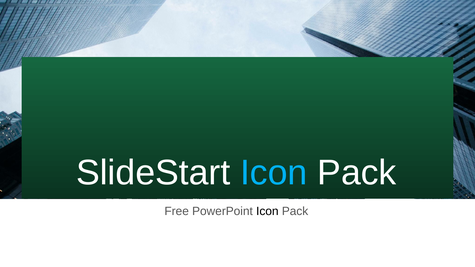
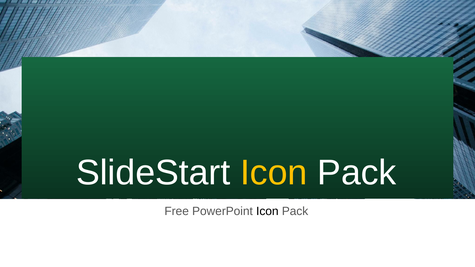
Icon at (274, 173) colour: light blue -> yellow
